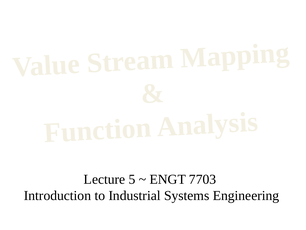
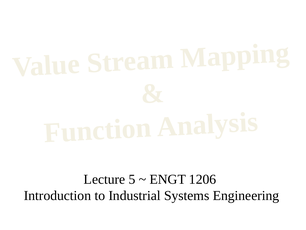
7703: 7703 -> 1206
